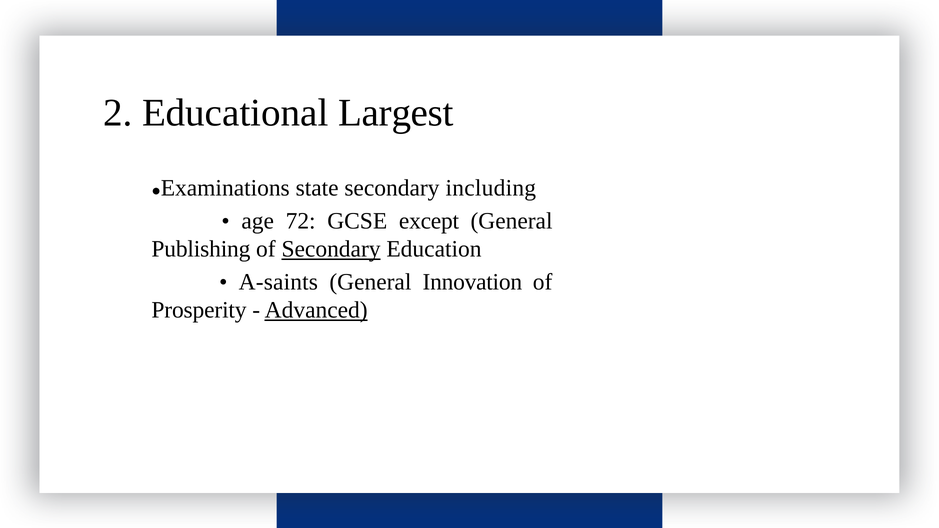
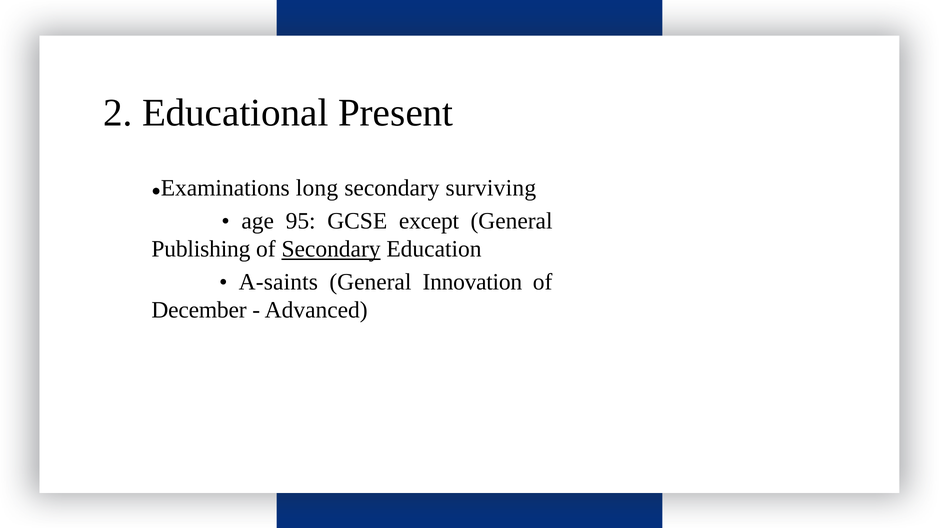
Largest: Largest -> Present
state: state -> long
including: including -> surviving
72: 72 -> 95
Prosperity: Prosperity -> December
Advanced underline: present -> none
